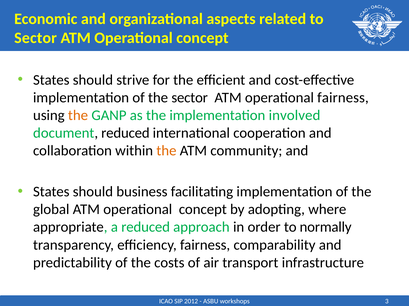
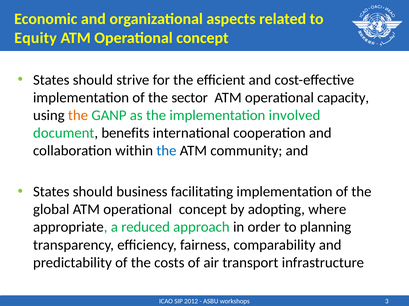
Sector at (36, 38): Sector -> Equity
operational fairness: fairness -> capacity
document reduced: reduced -> benefits
the at (166, 151) colour: orange -> blue
normally: normally -> planning
